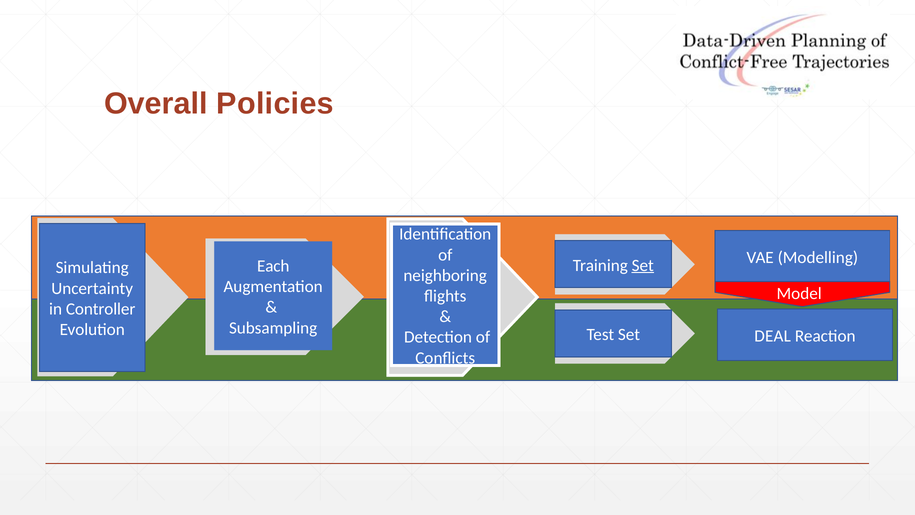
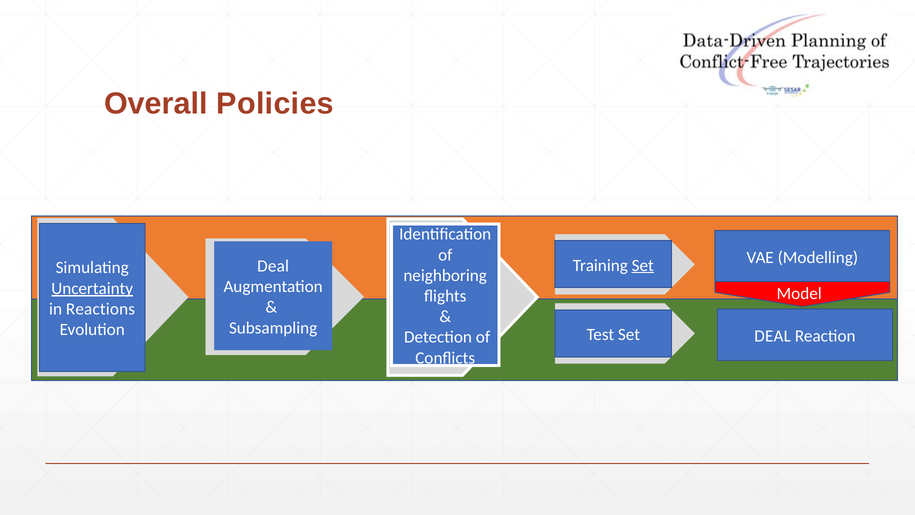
Each at (273, 266): Each -> Deal
Uncertainty underline: none -> present
Controller: Controller -> Reactions
